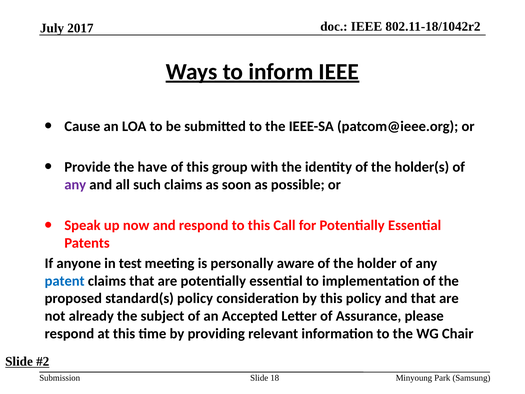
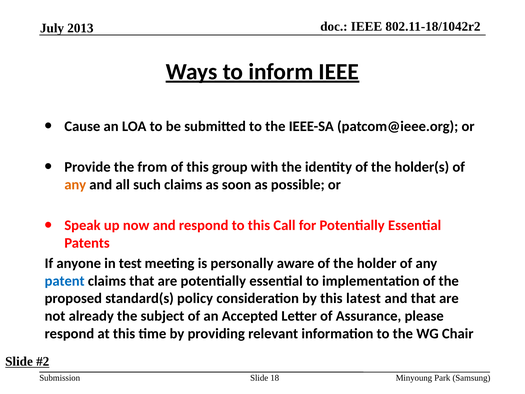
2017: 2017 -> 2013
have: have -> from
any at (75, 185) colour: purple -> orange
this policy: policy -> latest
